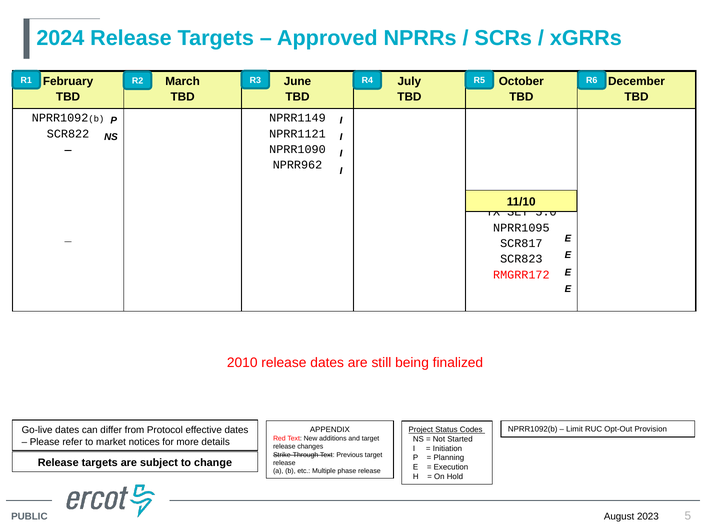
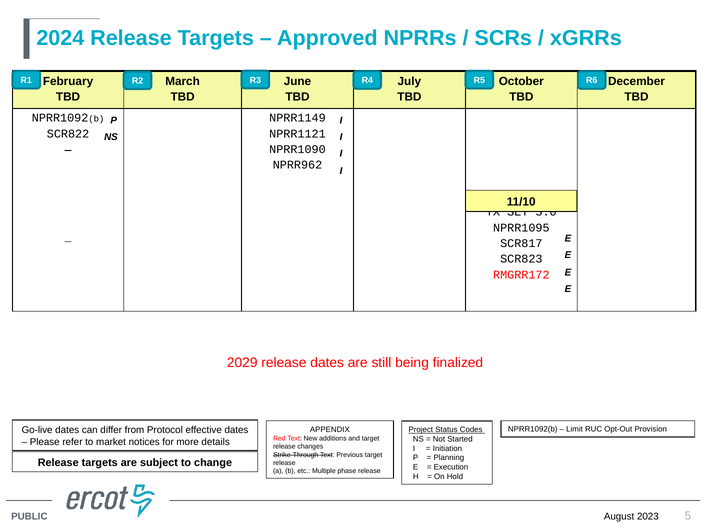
2010: 2010 -> 2029
